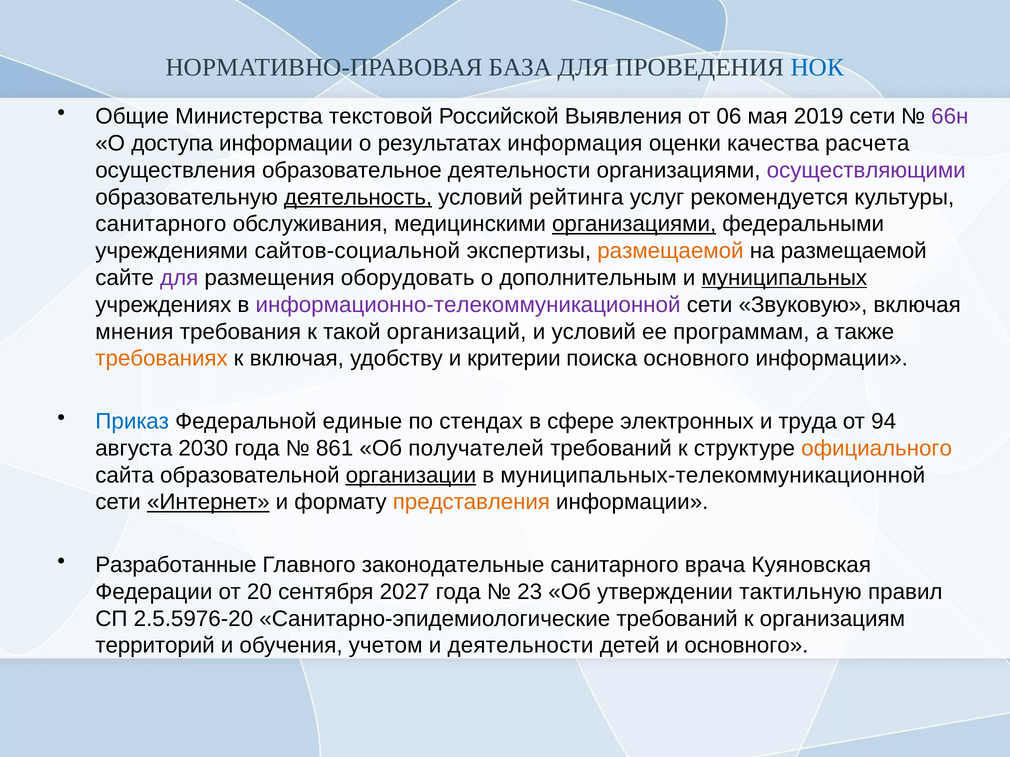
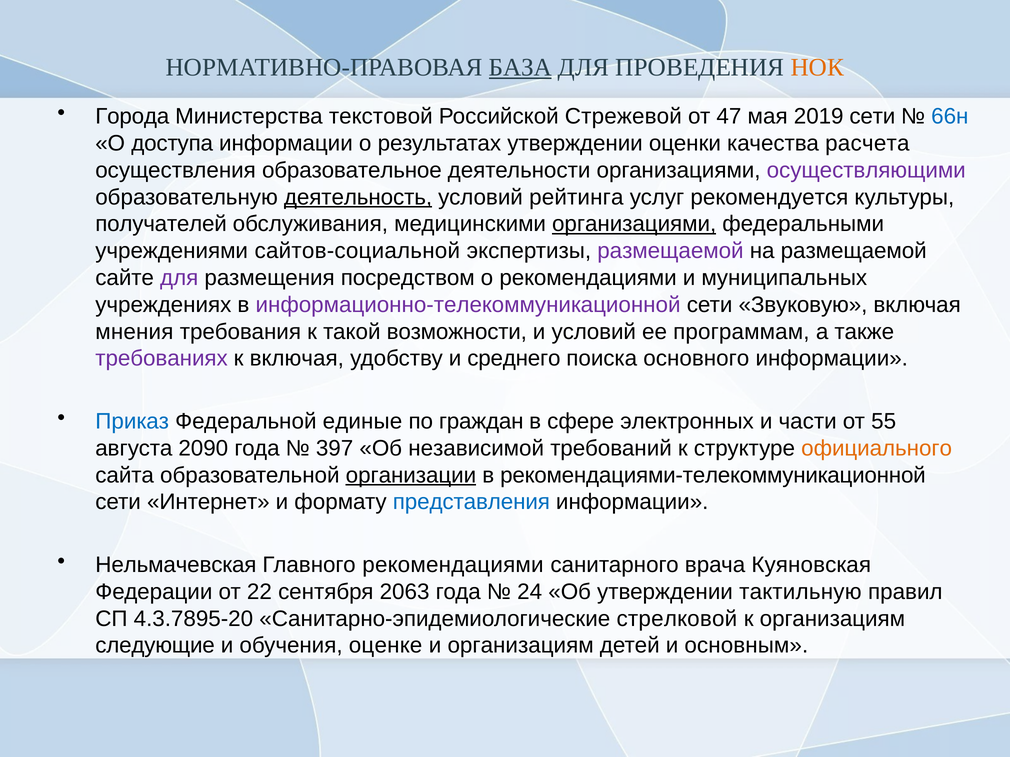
БАЗА underline: none -> present
НОК colour: blue -> orange
Общие: Общие -> Города
Выявления: Выявления -> Стрежевой
06: 06 -> 47
66н colour: purple -> blue
результатах информация: информация -> утверждении
санитарного at (161, 224): санитарного -> получателей
размещаемой at (670, 251) colour: orange -> purple
оборудовать: оборудовать -> посредством
о дополнительным: дополнительным -> рекомендациями
муниципальных underline: present -> none
организаций: организаций -> возможности
требованиях colour: orange -> purple
критерии: критерии -> среднего
стендах: стендах -> граждан
труда: труда -> части
94: 94 -> 55
2030: 2030 -> 2090
861: 861 -> 397
получателей: получателей -> независимой
муниципальных-телекоммуникационной: муниципальных-телекоммуникационной -> рекомендациями-телекоммуникационной
Интернет underline: present -> none
представления colour: orange -> blue
Разработанные: Разработанные -> Нельмачевская
Главного законодательные: законодательные -> рекомендациями
20: 20 -> 22
2027: 2027 -> 2063
23: 23 -> 24
2.5.5976-20: 2.5.5976-20 -> 4.3.7895-20
Санитарно-эпидемиологические требований: требований -> стрелковой
территорий: территорий -> следующие
учетом: учетом -> оценке
и деятельности: деятельности -> организациям
и основного: основного -> основным
